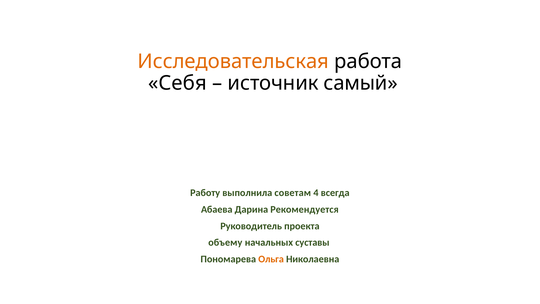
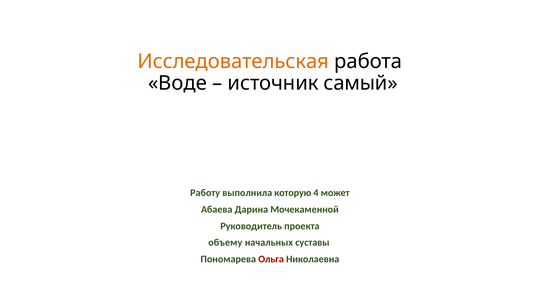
Себя: Себя -> Воде
советам: советам -> которую
всегда: всегда -> может
Рекомендуется: Рекомендуется -> Мочекаменной
Ольга colour: orange -> red
